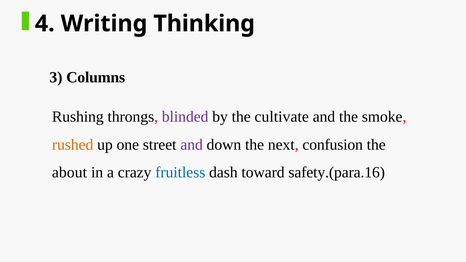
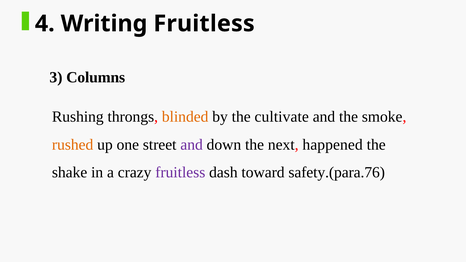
Writing Thinking: Thinking -> Fruitless
blinded colour: purple -> orange
confusion: confusion -> happened
about: about -> shake
fruitless at (180, 173) colour: blue -> purple
safety.(para.16: safety.(para.16 -> safety.(para.76
